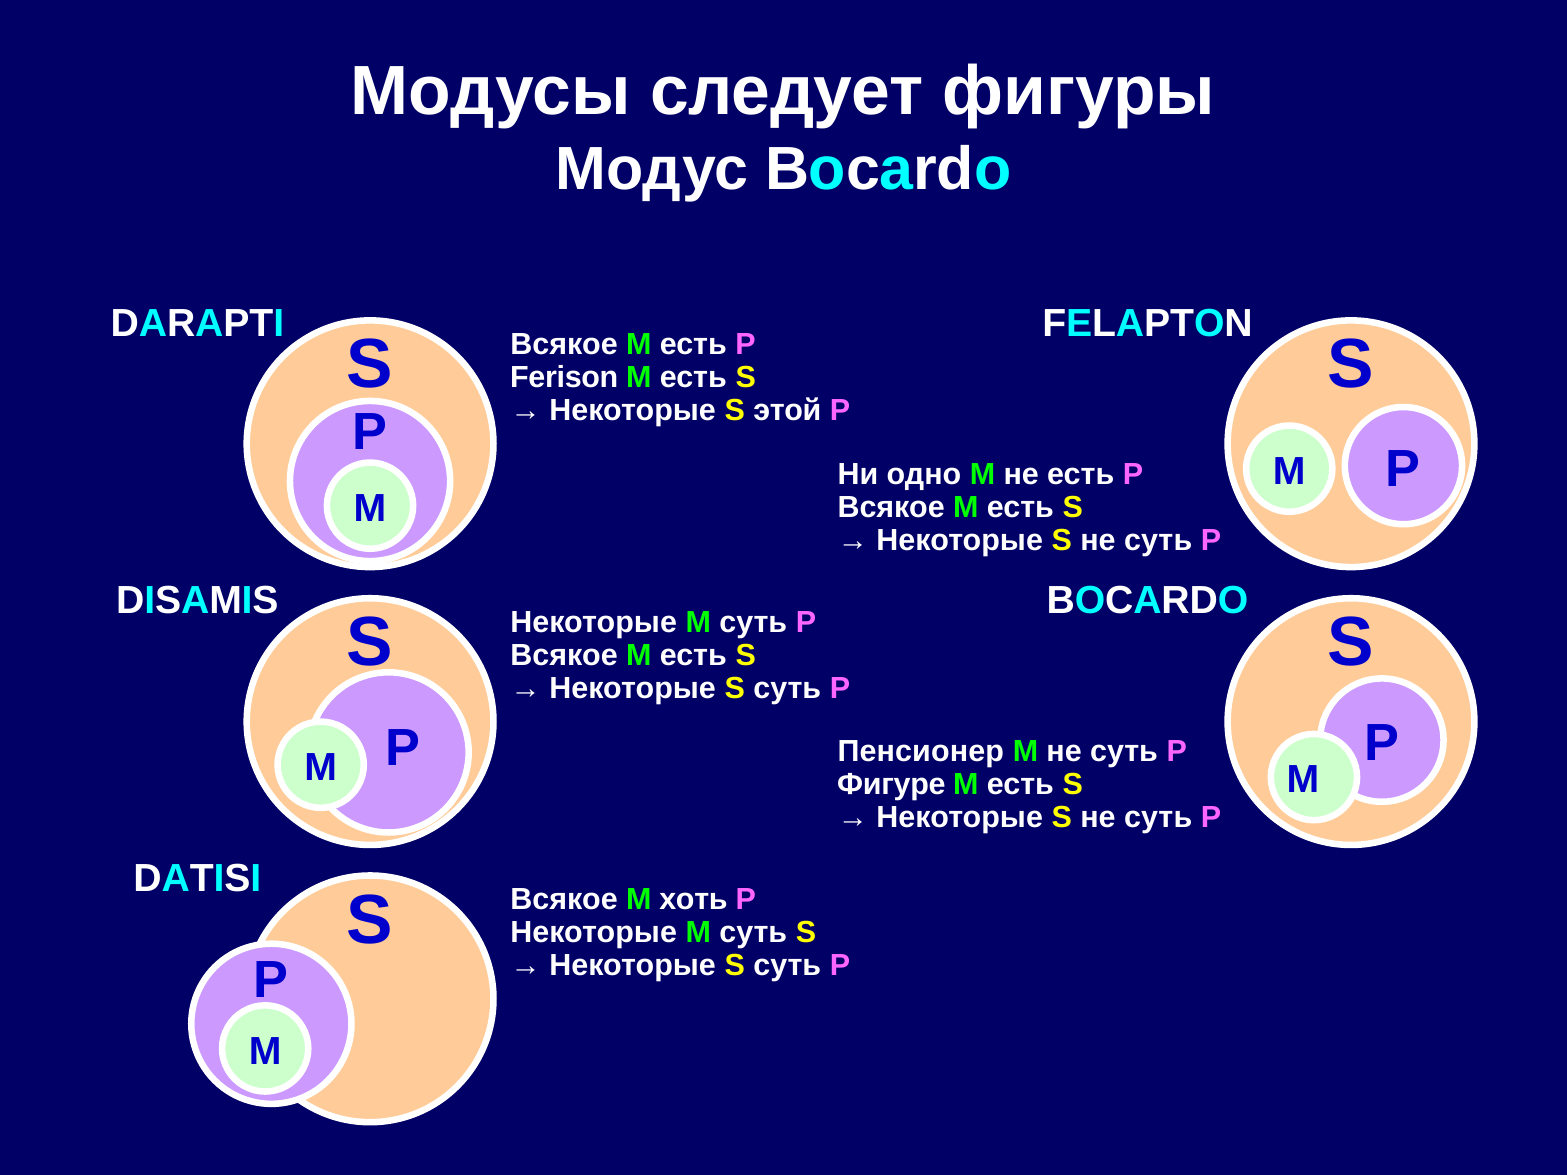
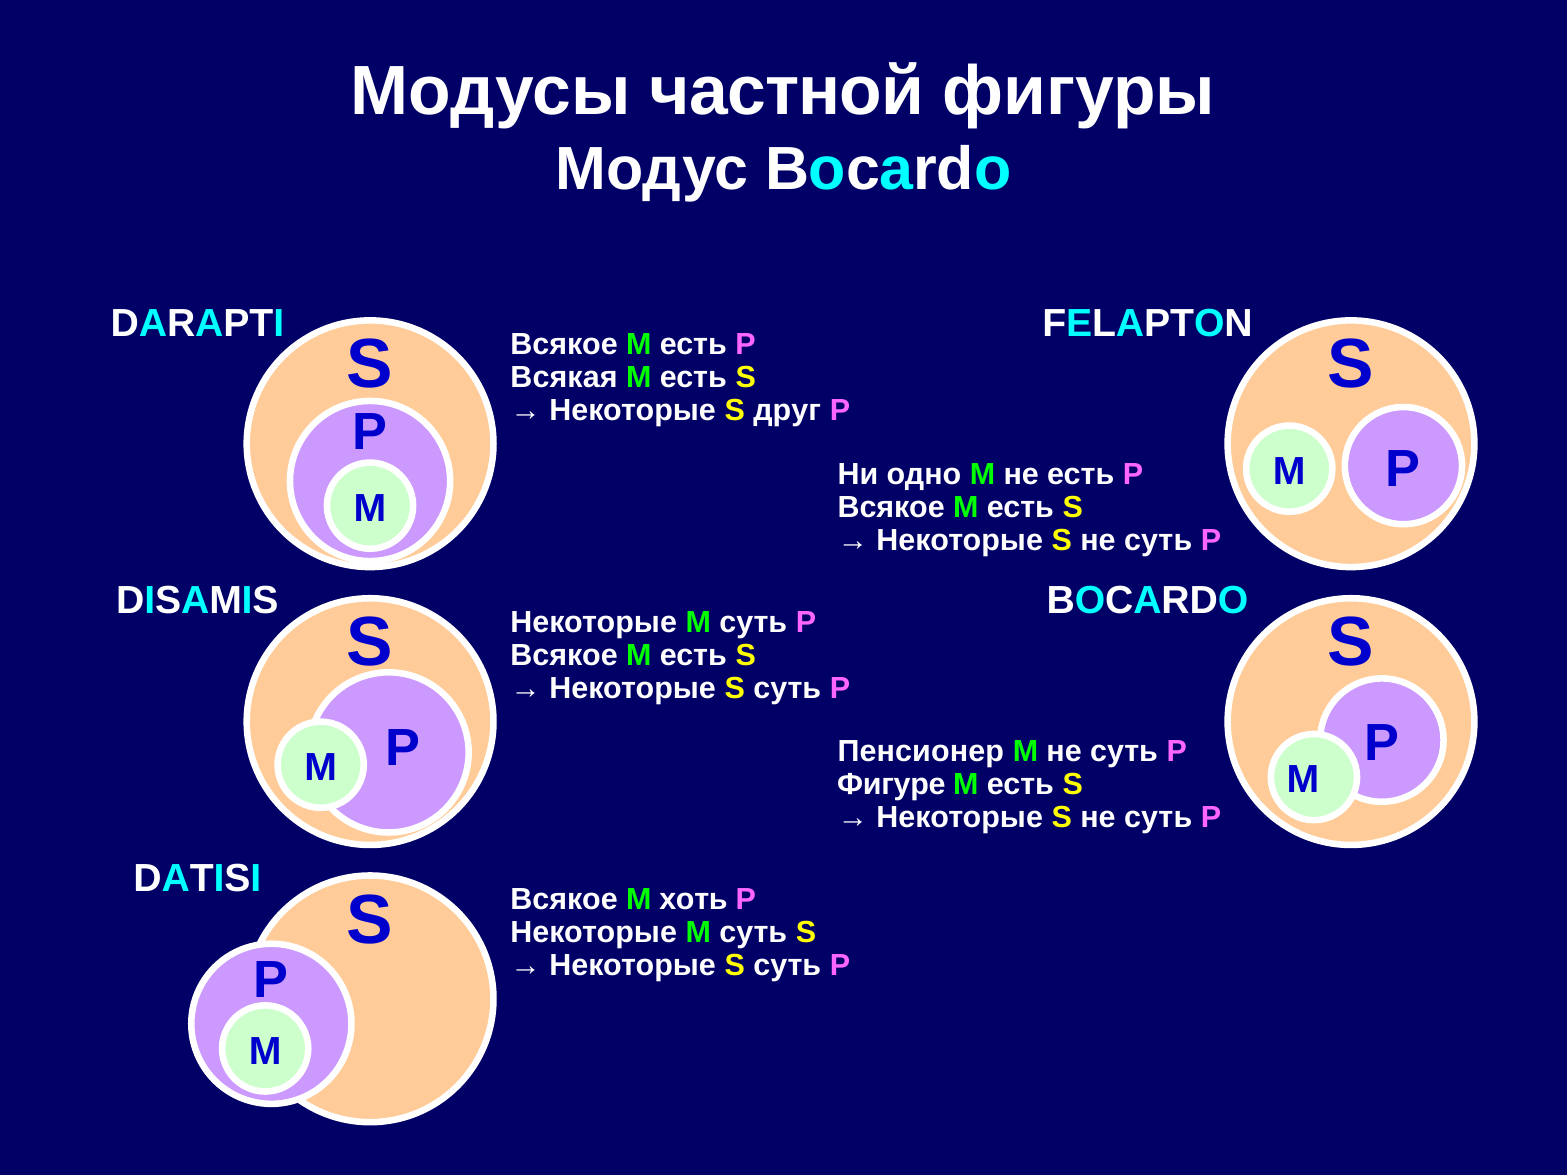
следует: следует -> частной
Ferison: Ferison -> Всякая
этой: этой -> друг
